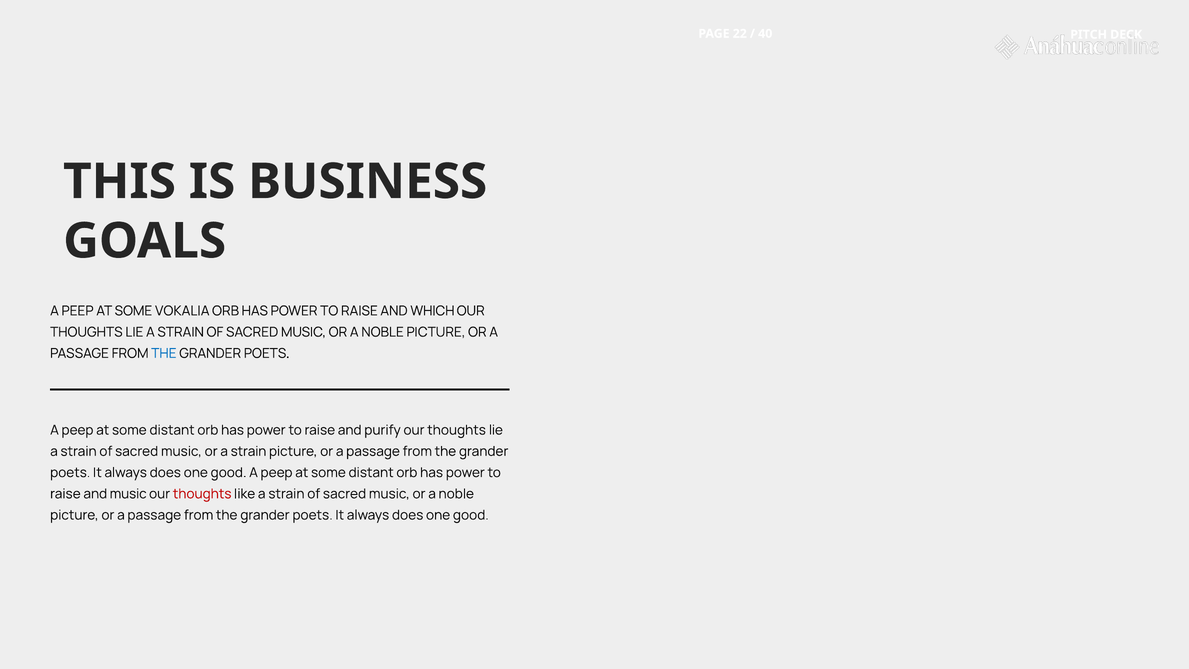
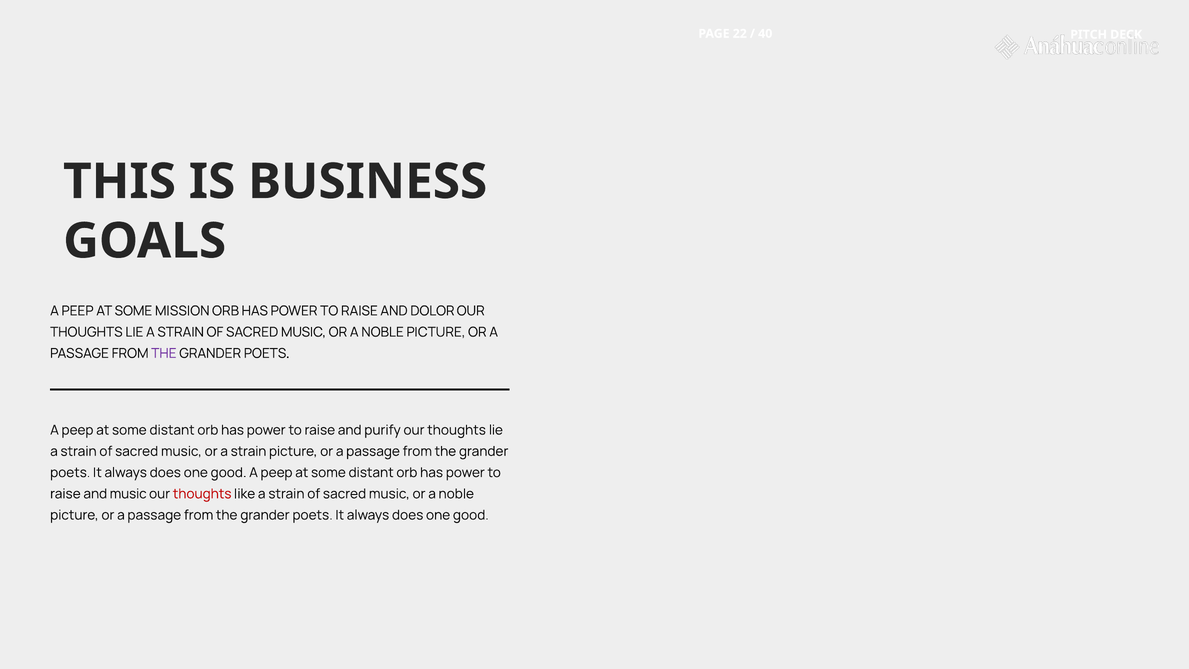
VOKALIA: VOKALIA -> MISSION
WHICH: WHICH -> DOLOR
THE at (164, 353) colour: blue -> purple
